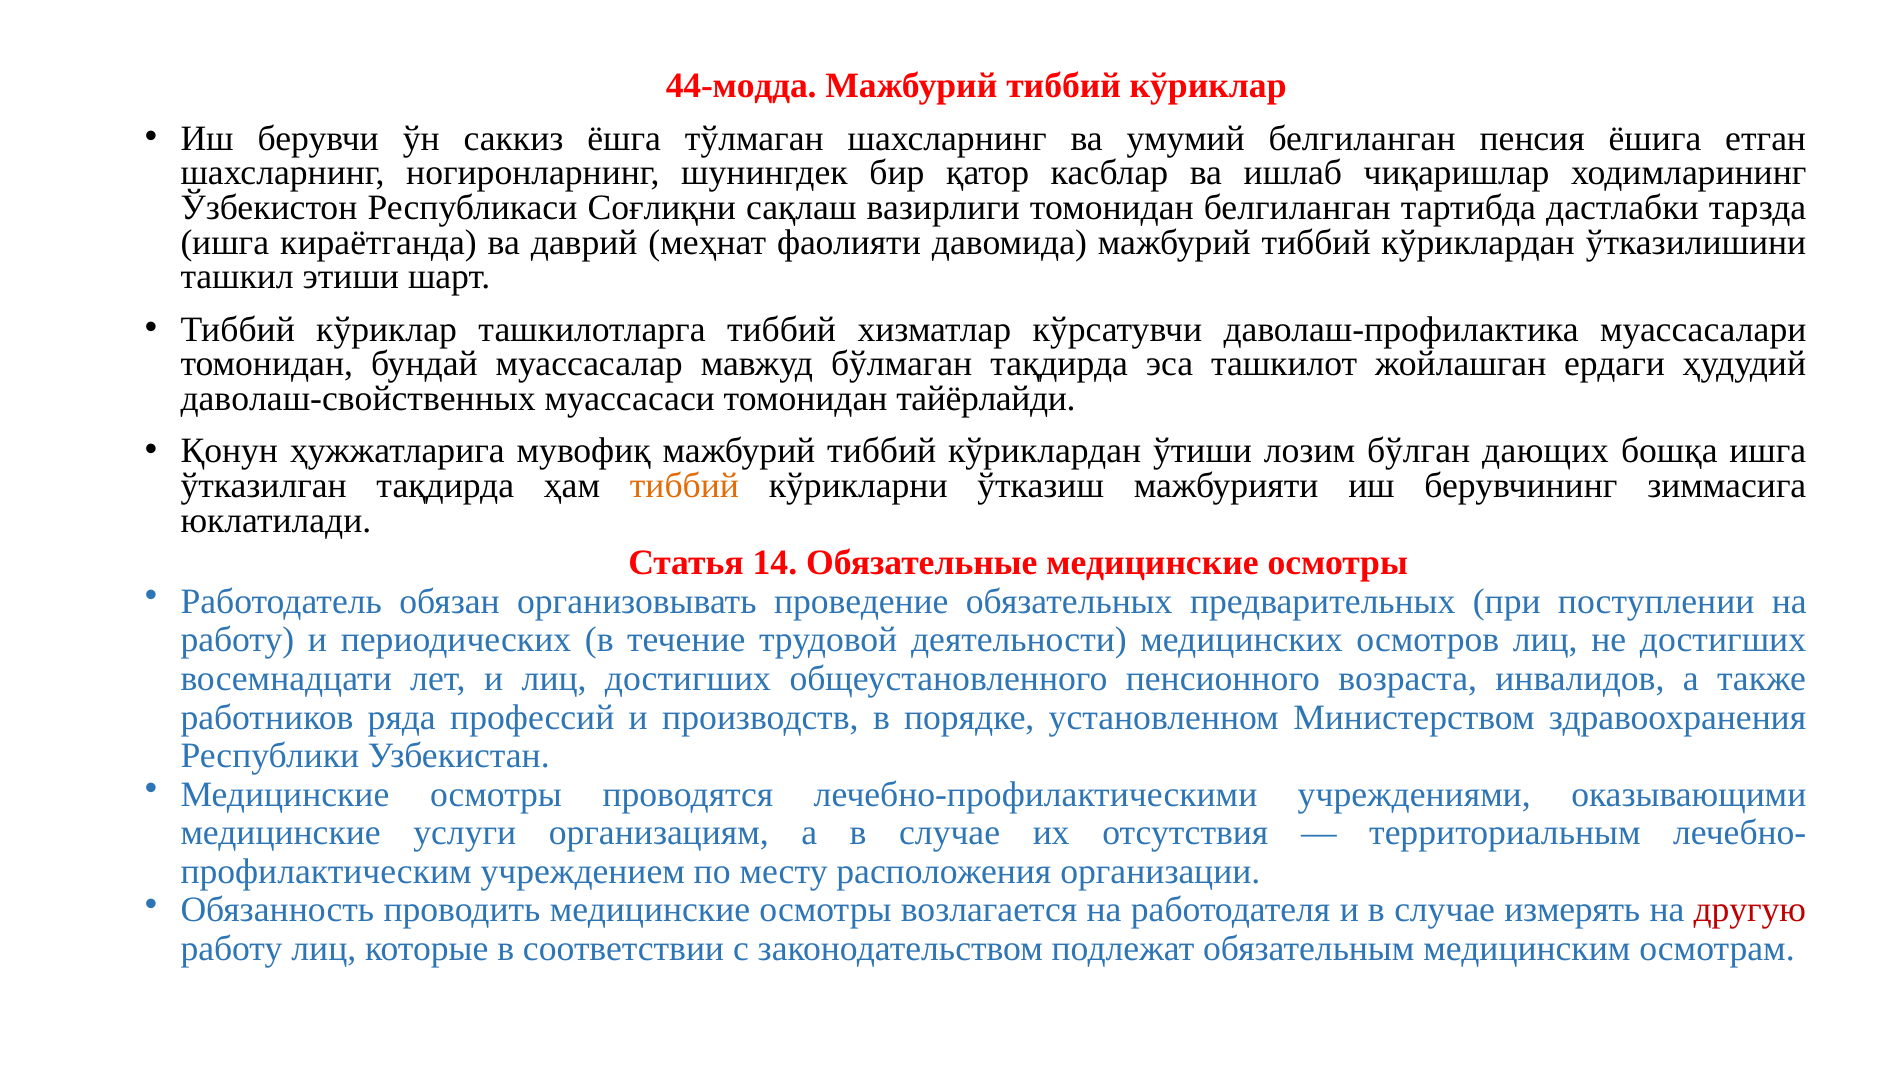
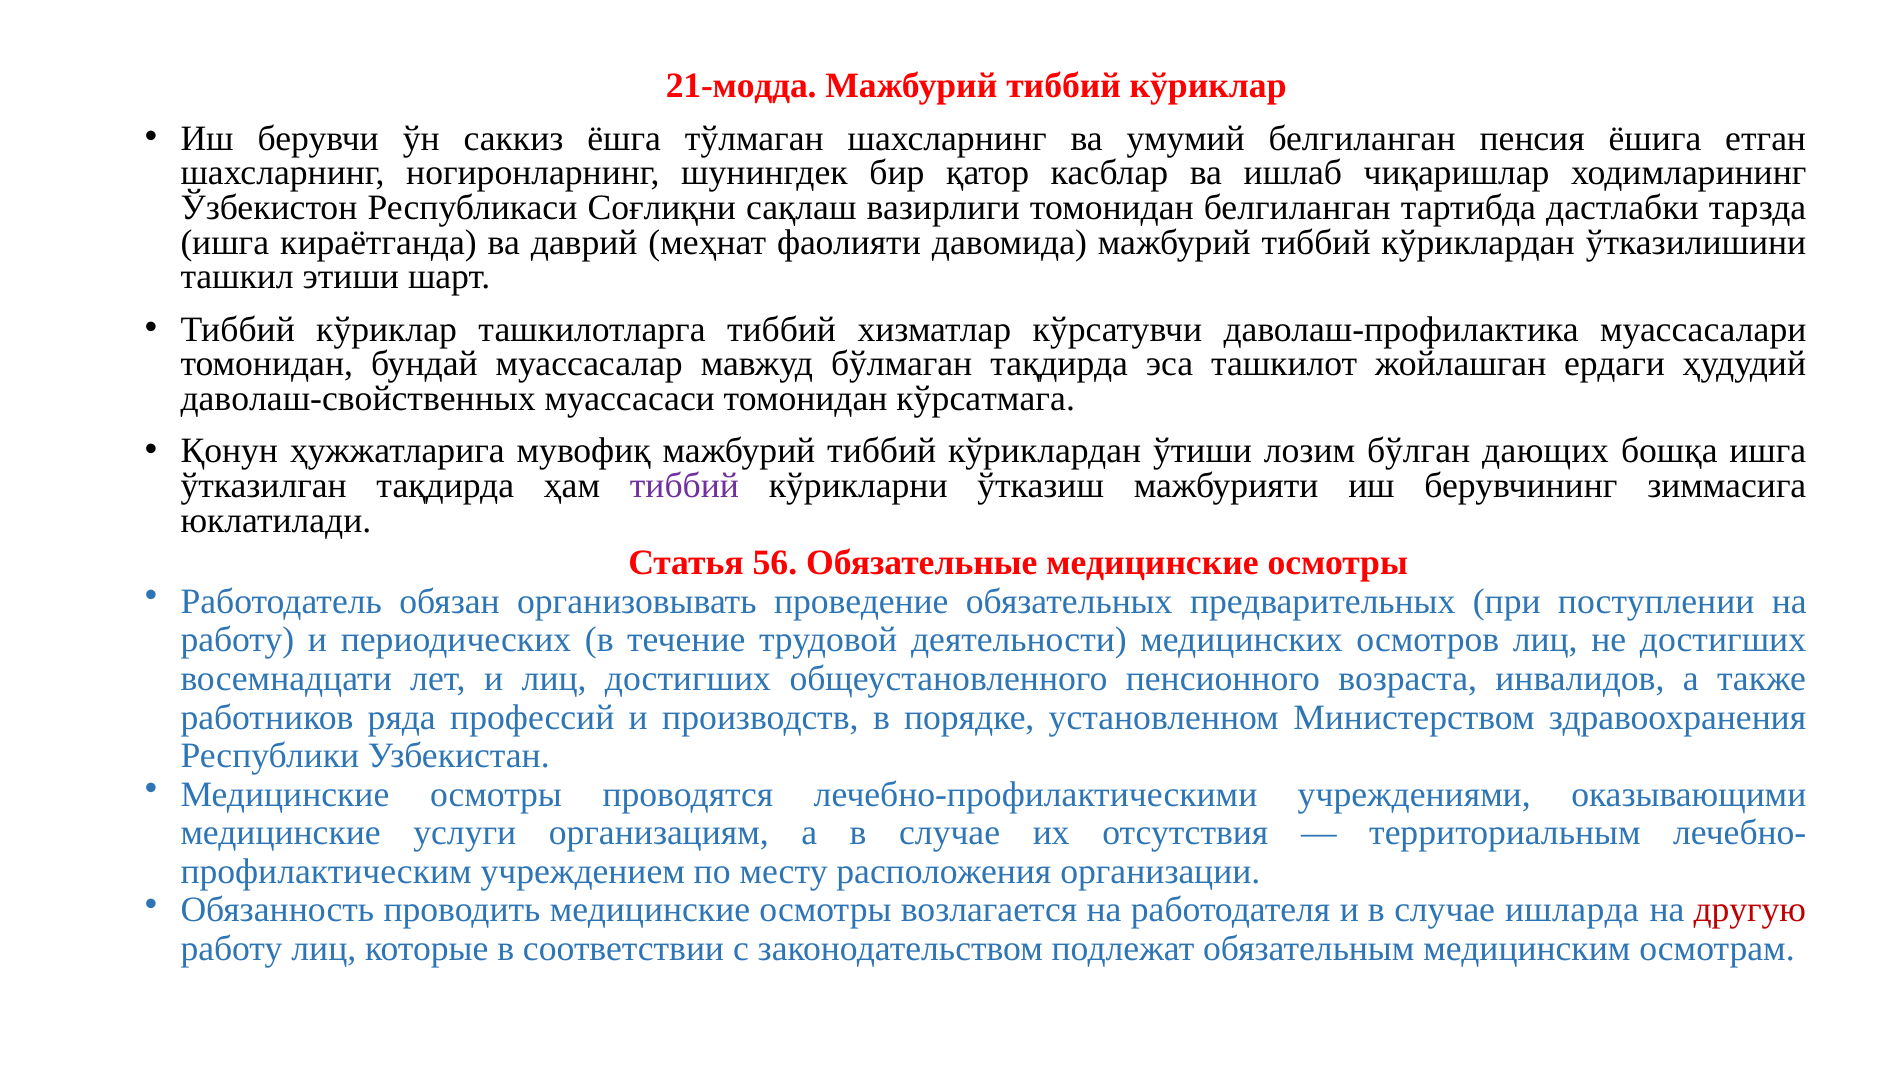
44-модда: 44-модда -> 21-модда
тайёрлайди: тайёрлайди -> кўрсатмага
тиббий at (684, 486) colour: orange -> purple
14: 14 -> 56
измерять: измерять -> ишларда
